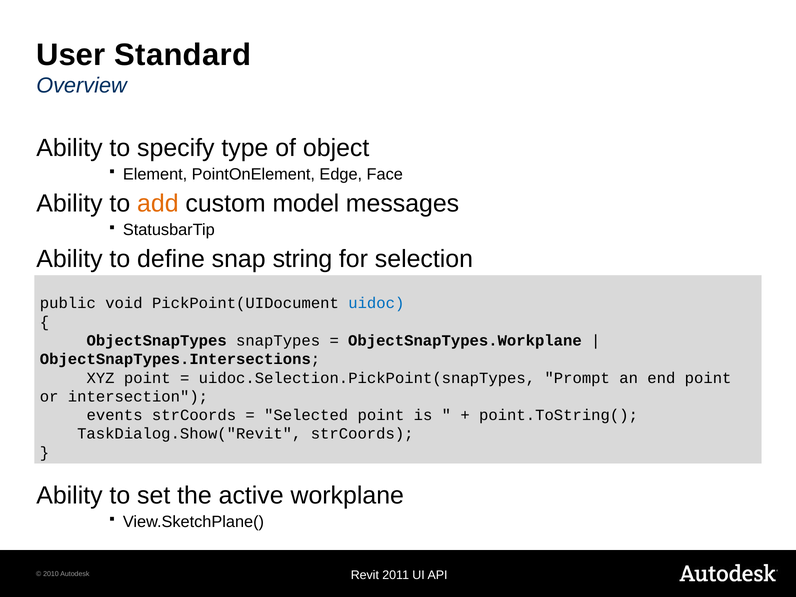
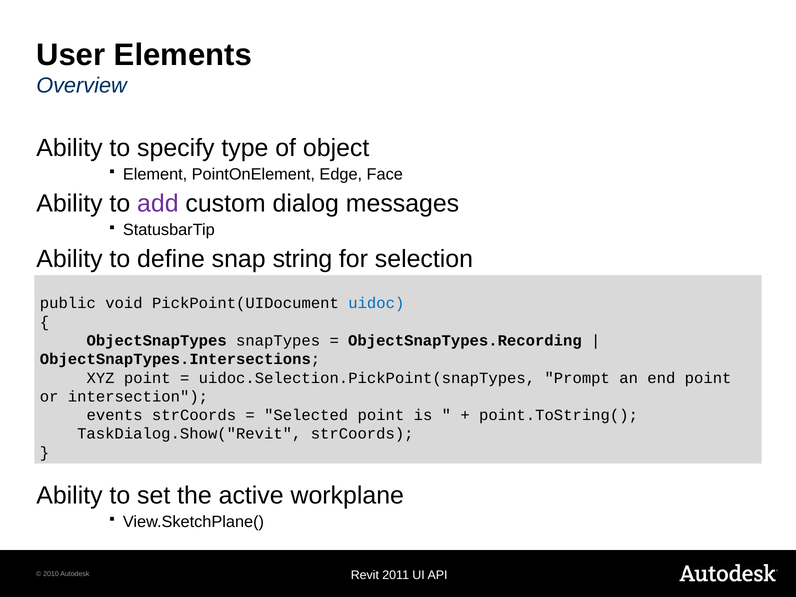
Standard: Standard -> Elements
add colour: orange -> purple
model: model -> dialog
ObjectSnapTypes.Workplane: ObjectSnapTypes.Workplane -> ObjectSnapTypes.Recording
